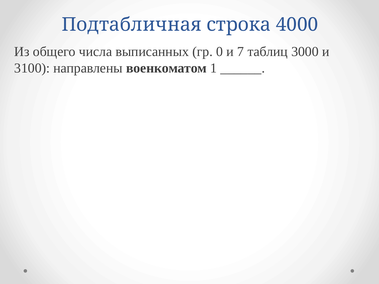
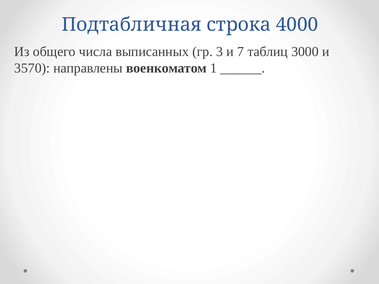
0: 0 -> 3
3100: 3100 -> 3570
